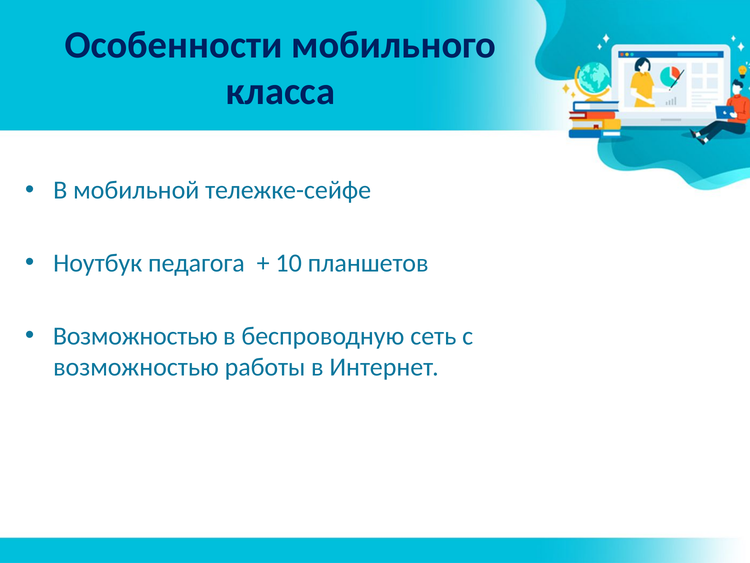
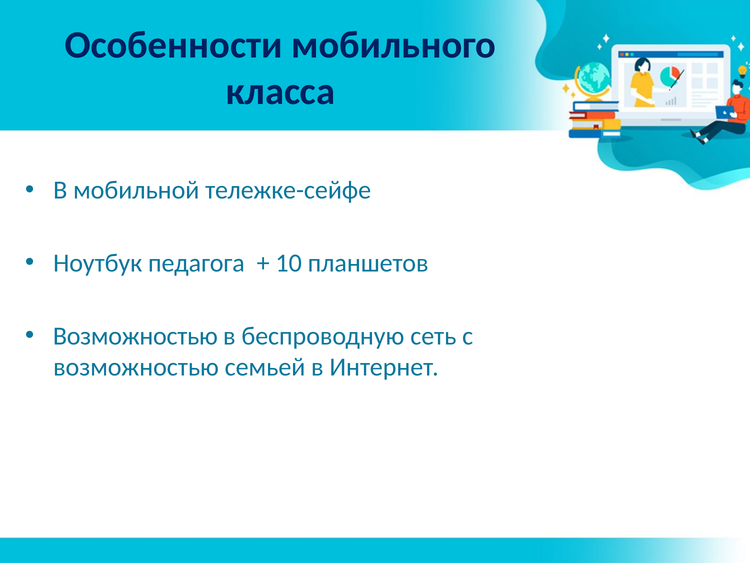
работы: работы -> семьей
